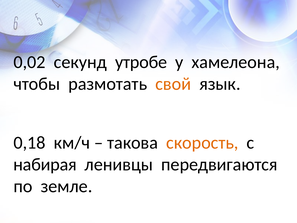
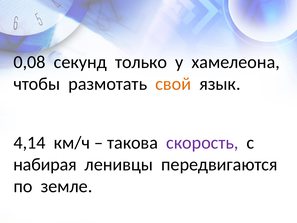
0,02: 0,02 -> 0,08
утробе: утробе -> только
0,18: 0,18 -> 4,14
скорость colour: orange -> purple
